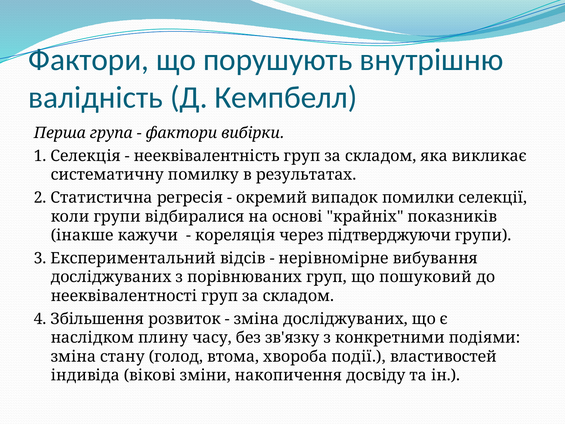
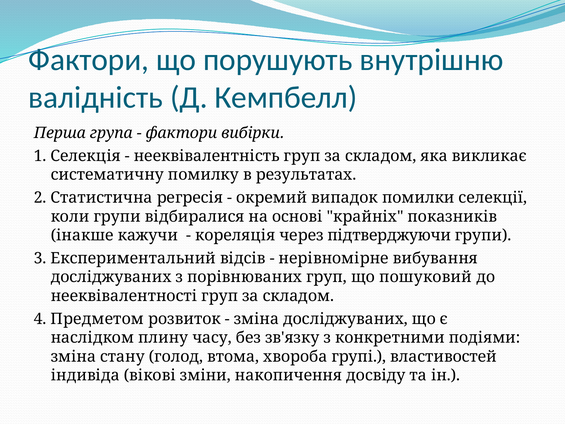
Збільшення: Збільшення -> Предметом
події: події -> групі
